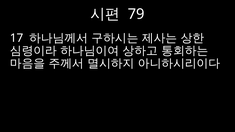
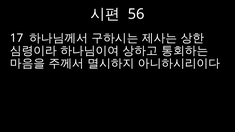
79: 79 -> 56
